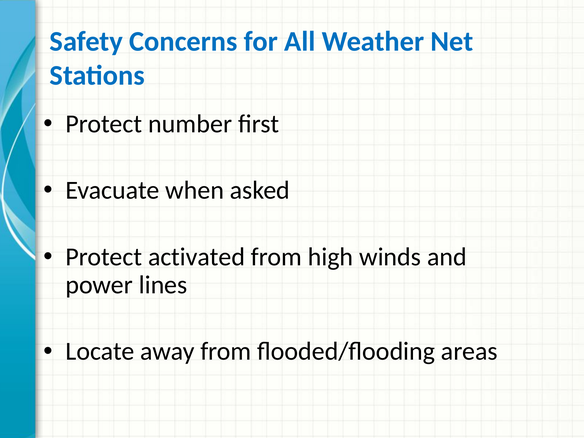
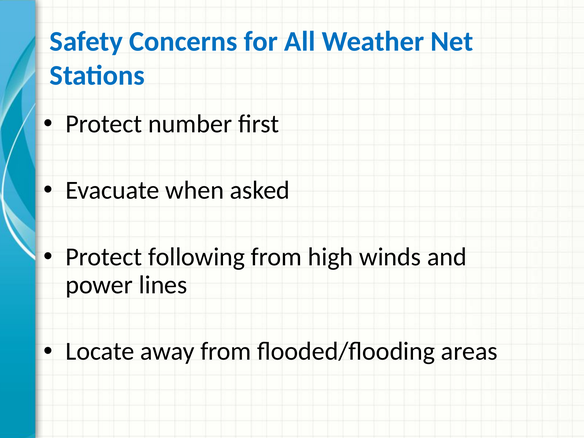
activated: activated -> following
